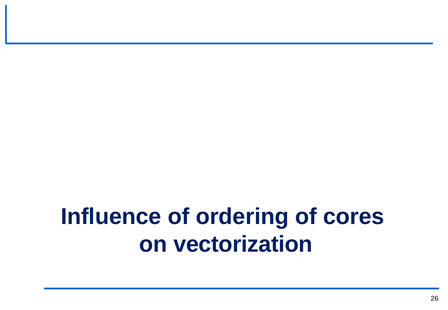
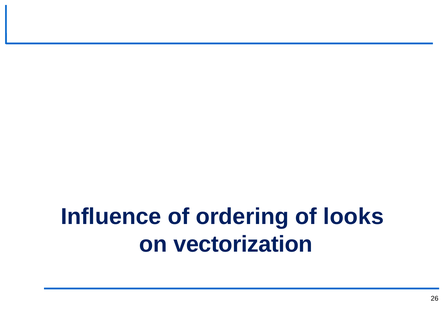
cores: cores -> looks
